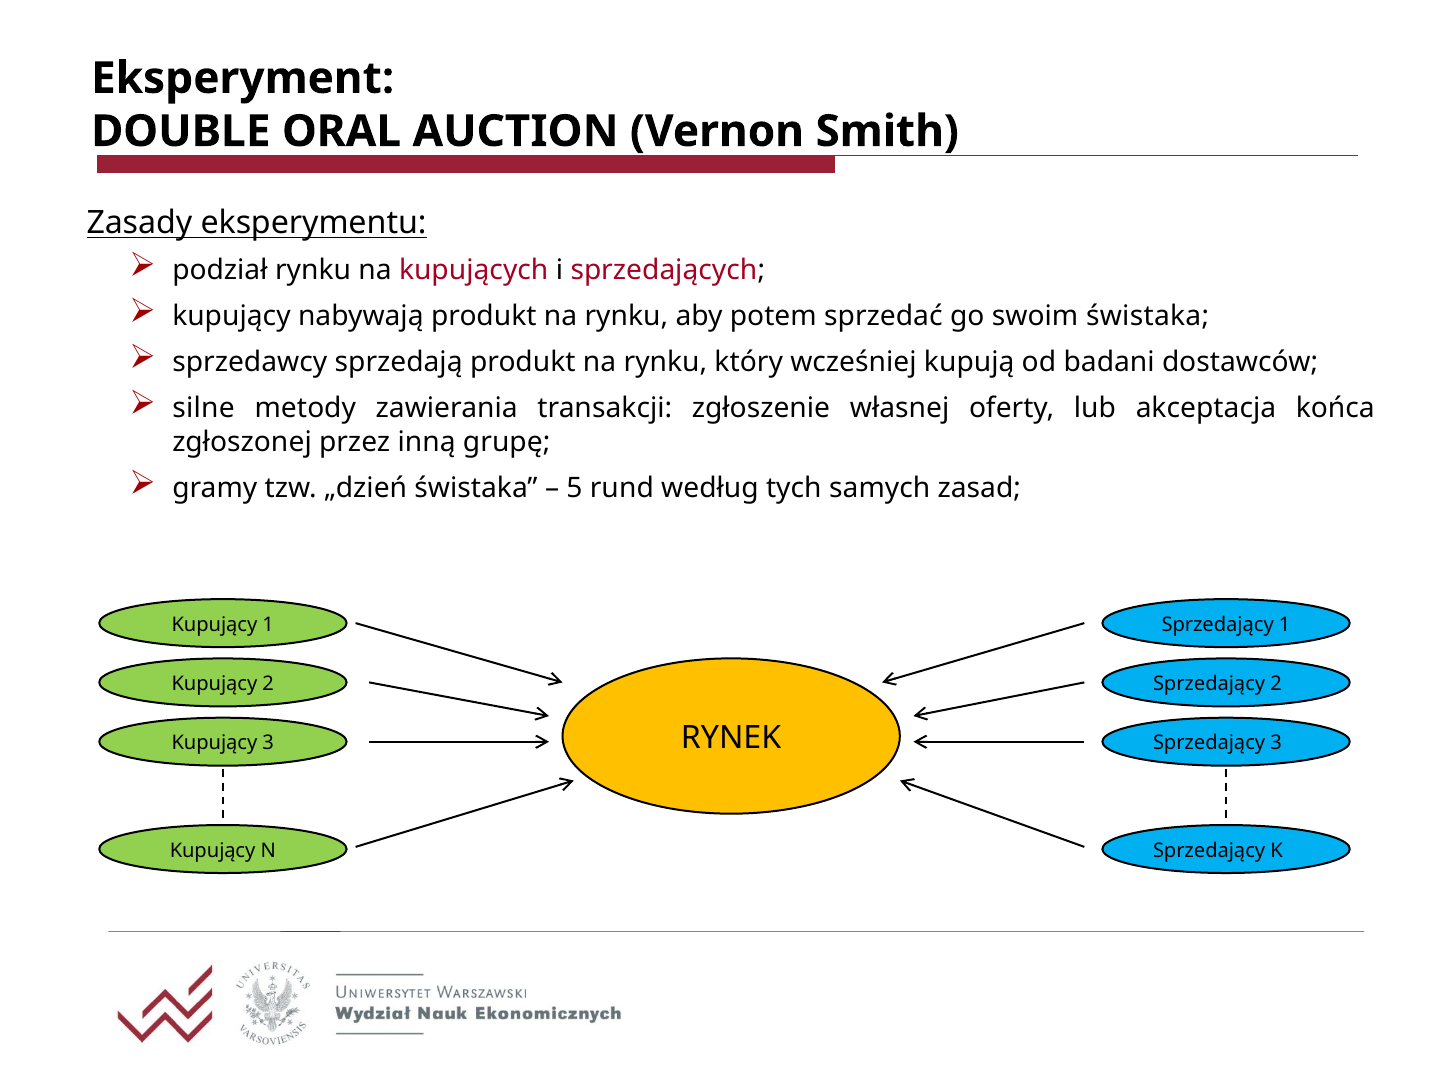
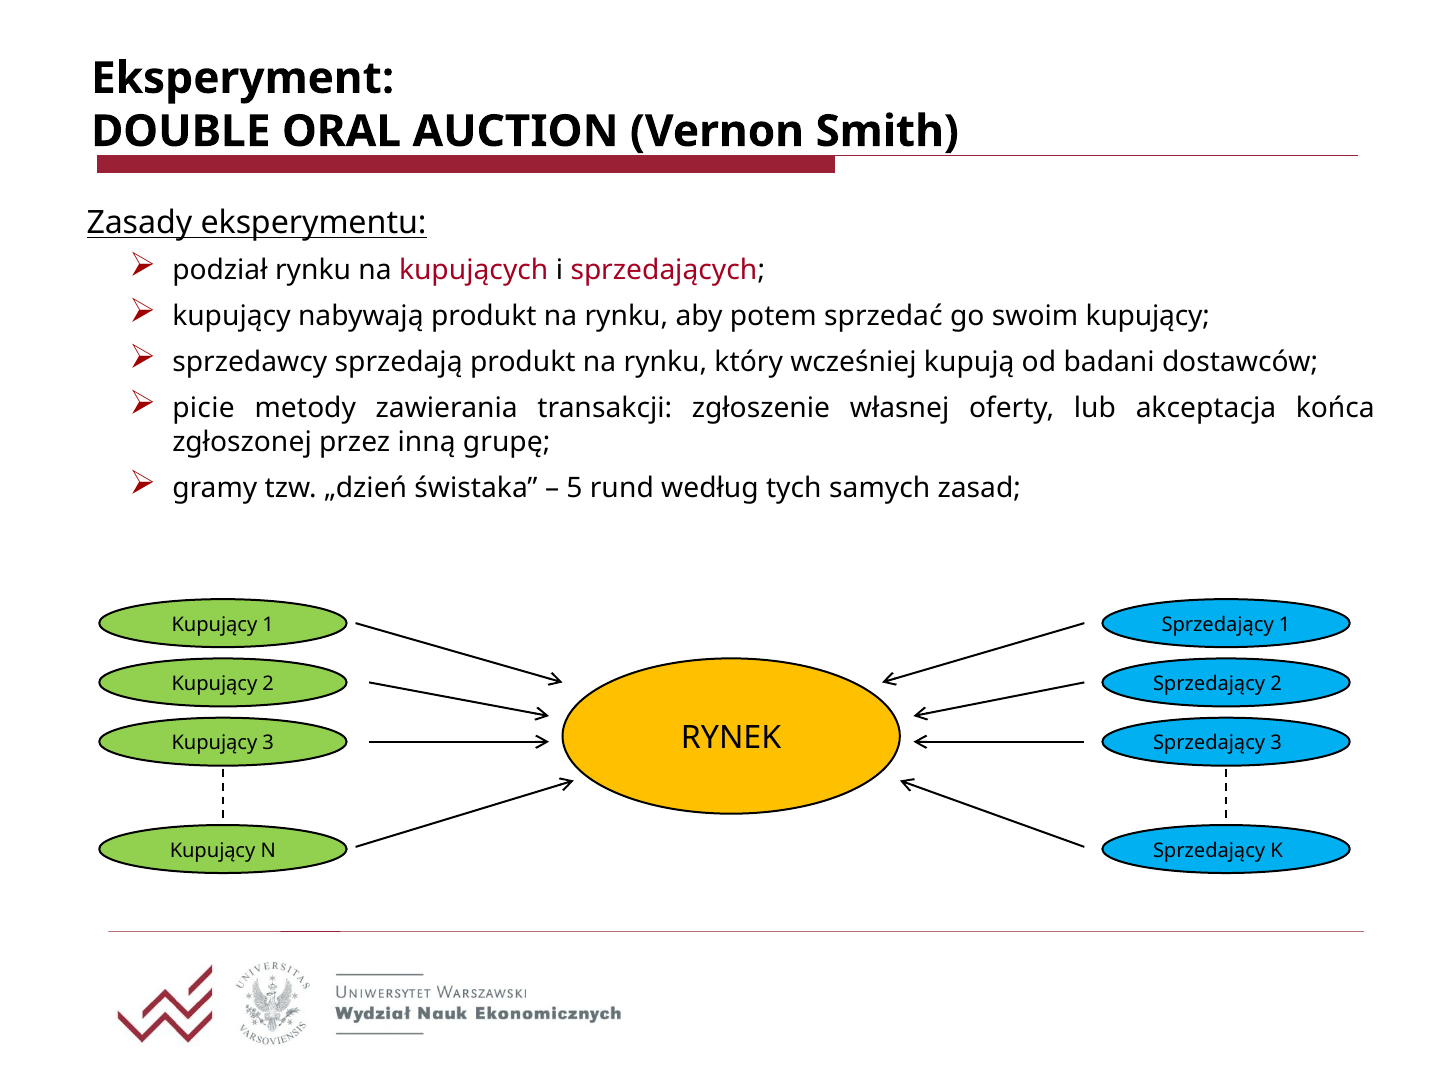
swoim świstaka: świstaka -> kupujący
silne: silne -> picie
